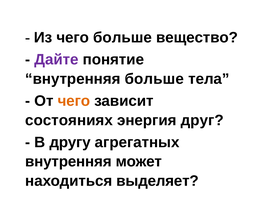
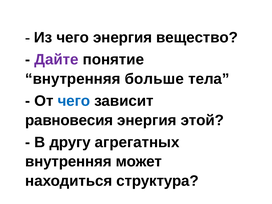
чего больше: больше -> энергия
чего at (74, 101) colour: orange -> blue
состояниях: состояниях -> равновесия
друг: друг -> этой
выделяет: выделяет -> структура
